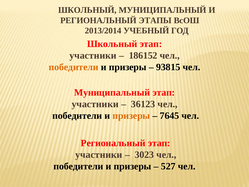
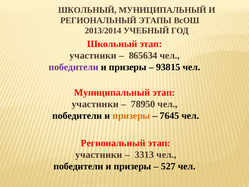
186152: 186152 -> 865634
победители at (74, 67) colour: orange -> purple
36123: 36123 -> 78950
3023: 3023 -> 3313
